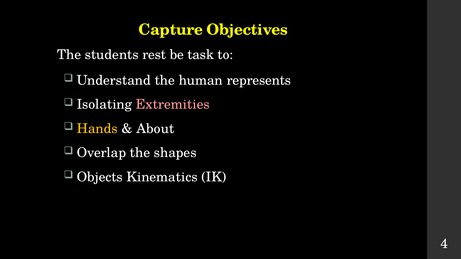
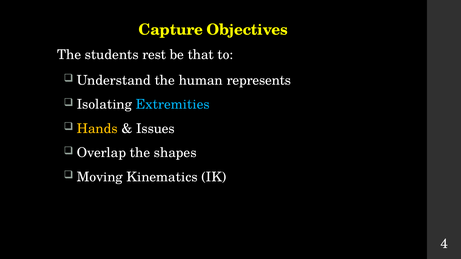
task: task -> that
Extremities colour: pink -> light blue
About: About -> Issues
Objects: Objects -> Moving
